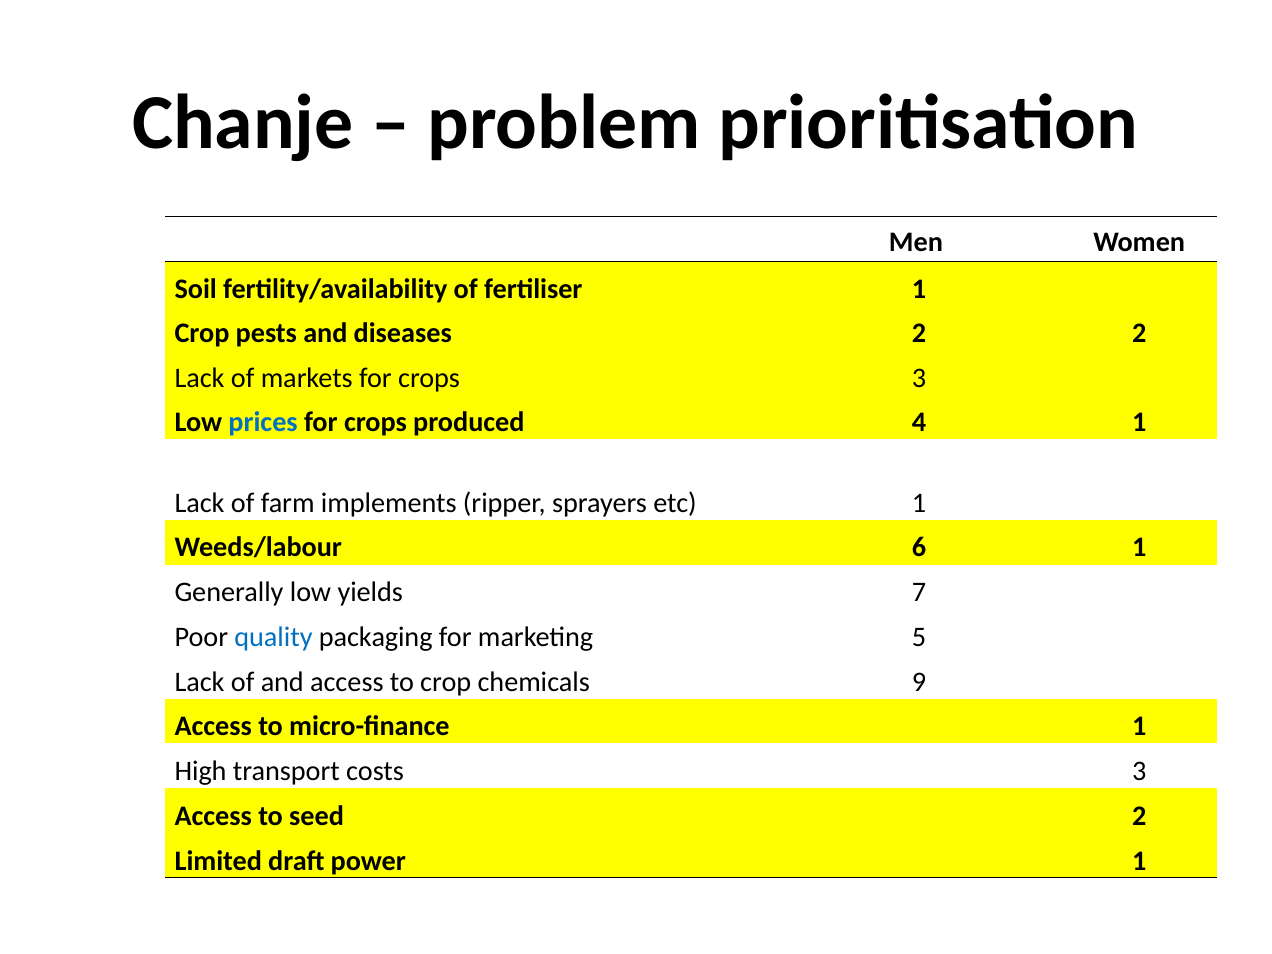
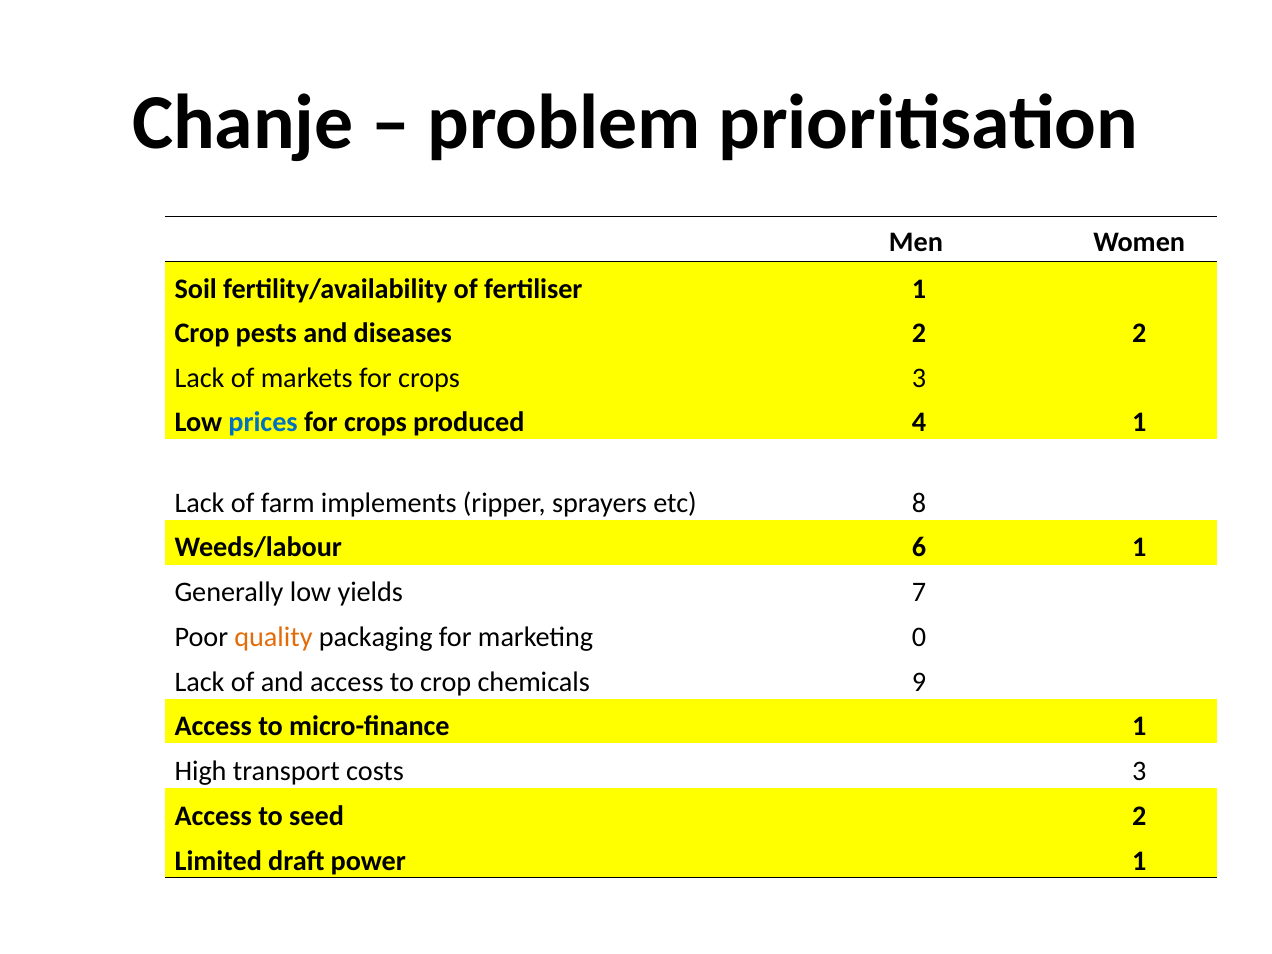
etc 1: 1 -> 8
quality colour: blue -> orange
5: 5 -> 0
